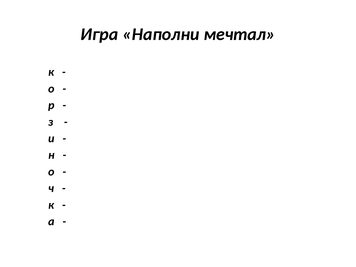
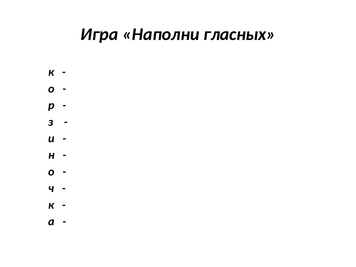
мечтал: мечтал -> гласных
